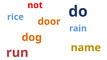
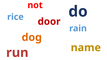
door colour: orange -> red
